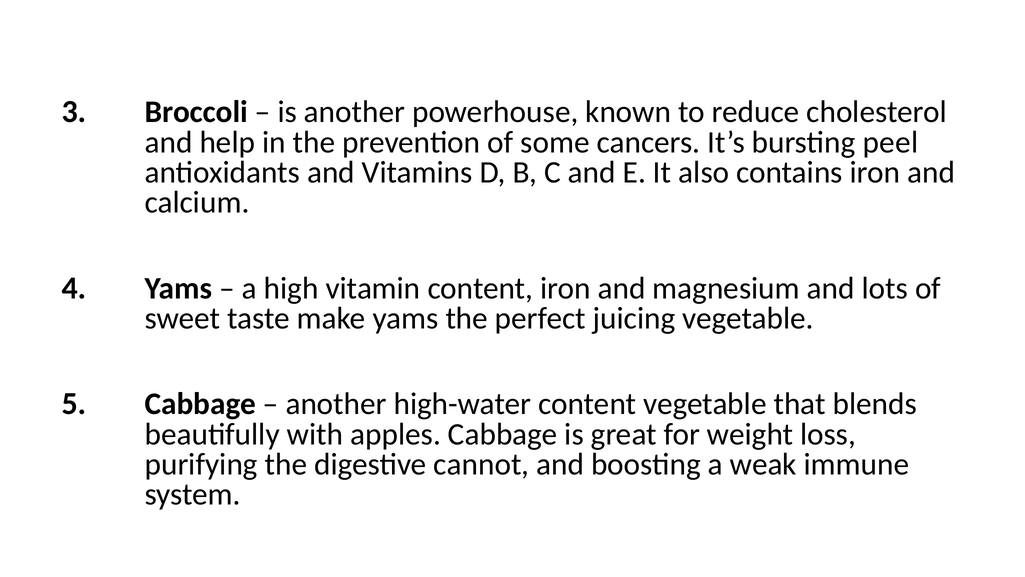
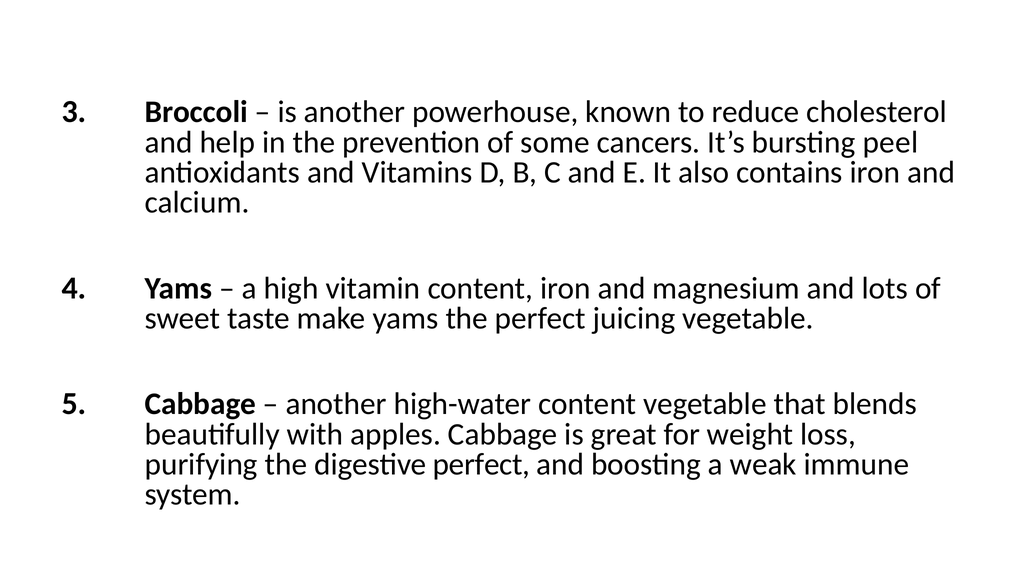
digestive cannot: cannot -> perfect
